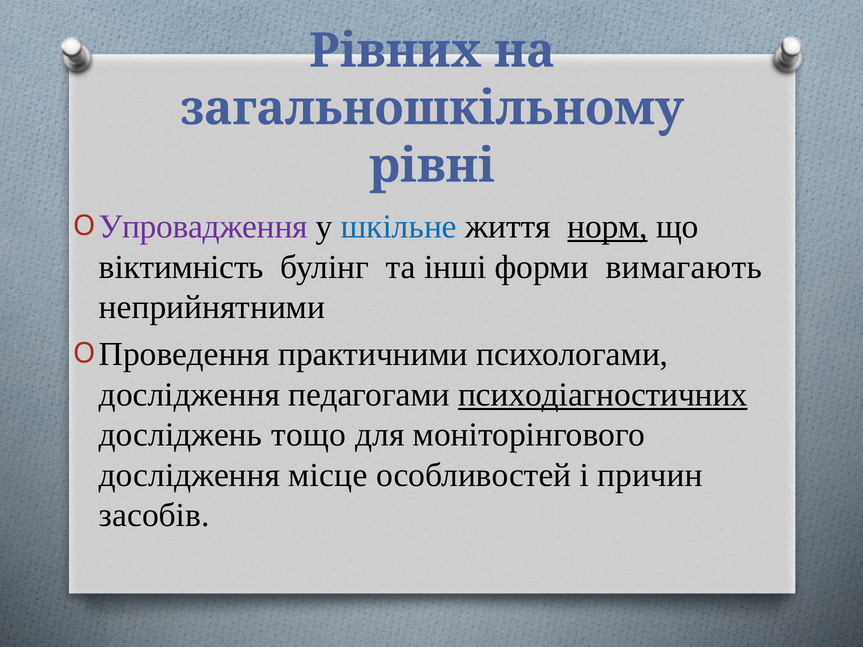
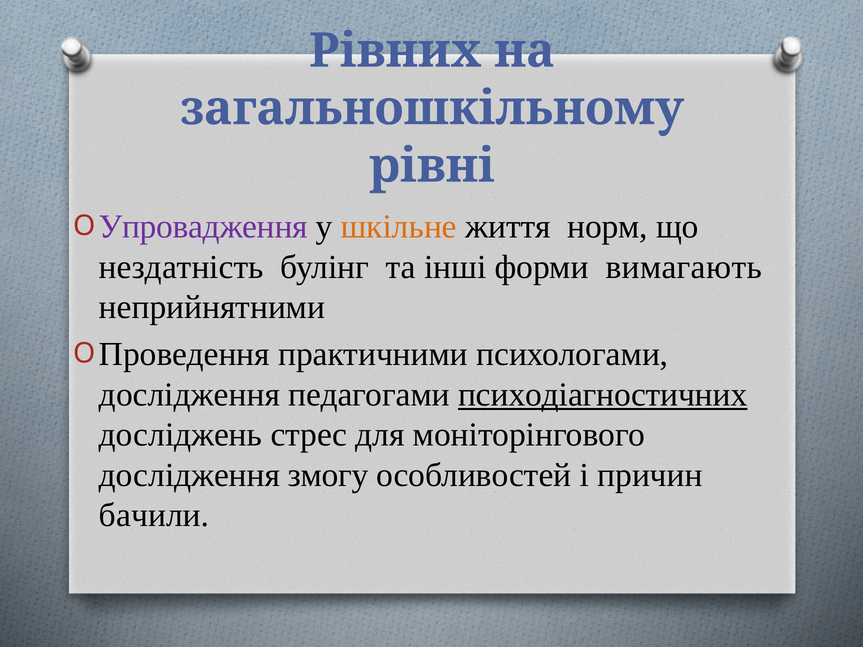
шкільне colour: blue -> orange
норм underline: present -> none
віктимність: віктимність -> нездатність
тощо: тощо -> стрес
місце: місце -> змогу
засобів: засобів -> бачили
